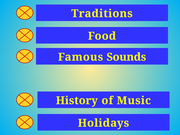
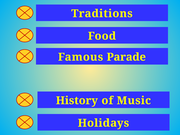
Sounds: Sounds -> Parade
